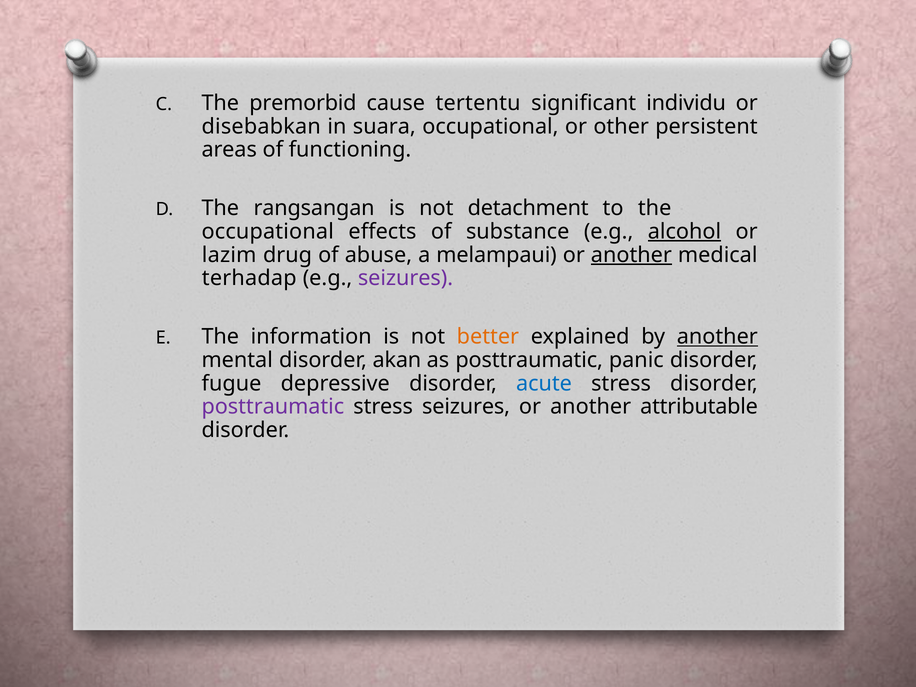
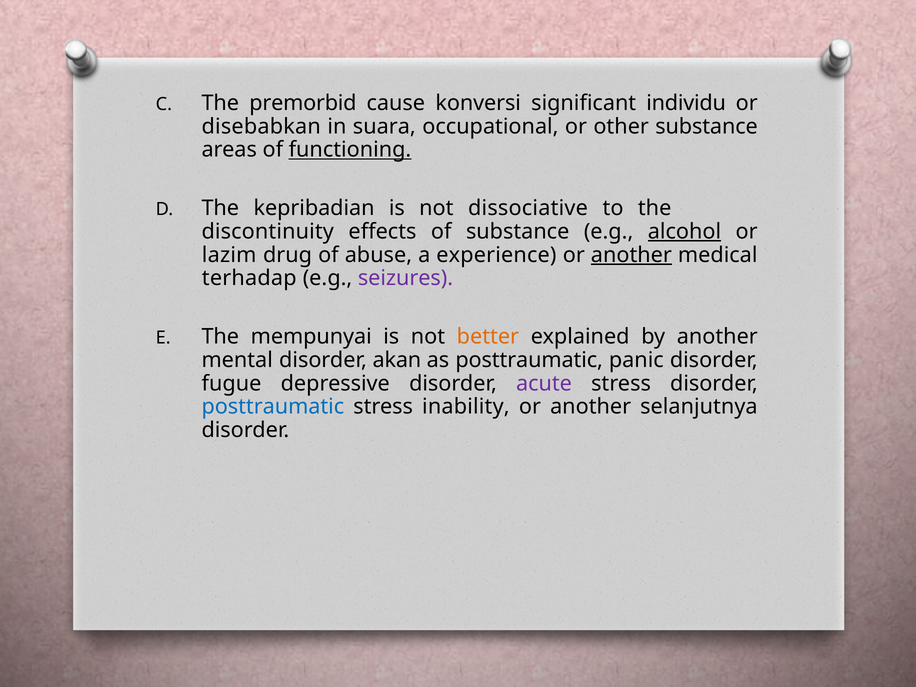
tertentu: tertentu -> konversi
other persistent: persistent -> substance
functioning underline: none -> present
rangsangan: rangsangan -> kepribadian
detachment: detachment -> dissociative
occupational at (268, 232): occupational -> discontinuity
melampaui: melampaui -> experience
information: information -> mempunyai
another at (717, 337) underline: present -> none
acute colour: blue -> purple
posttraumatic at (273, 407) colour: purple -> blue
stress seizures: seizures -> inability
attributable: attributable -> selanjutnya
